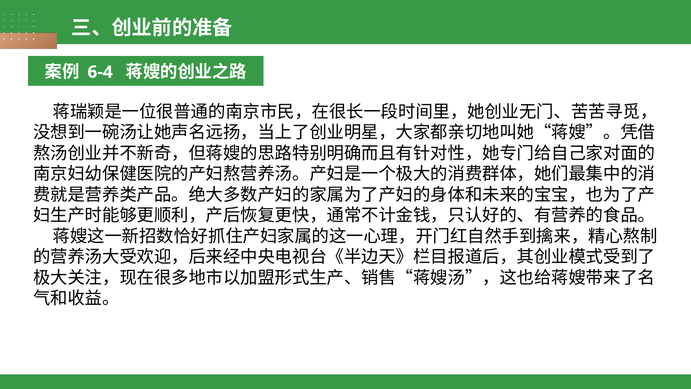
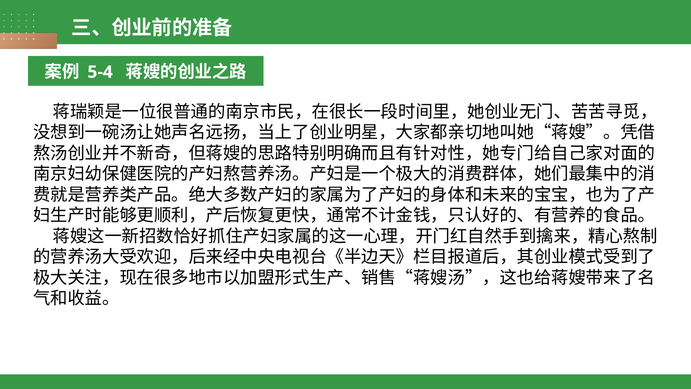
6-4: 6-4 -> 5-4
